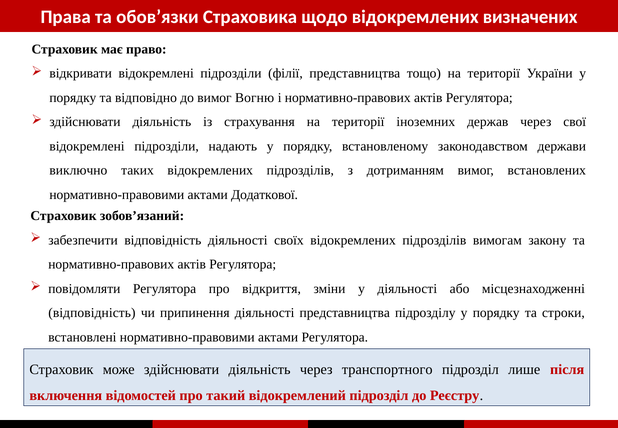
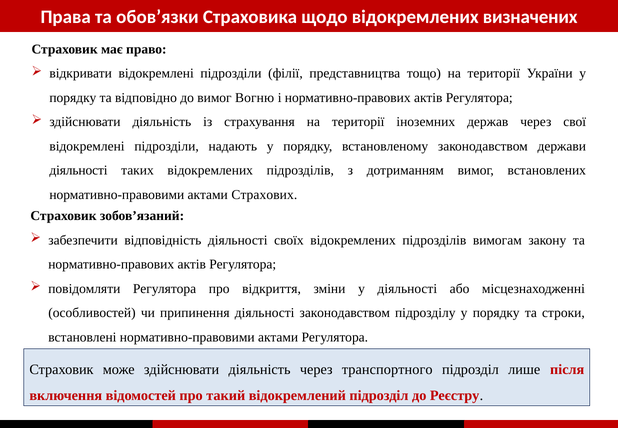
виключно at (78, 170): виключно -> діяльності
Додаткової: Додаткової -> Страхових
відповідність at (92, 313): відповідність -> особливостей
діяльності представництва: представництва -> законодавством
